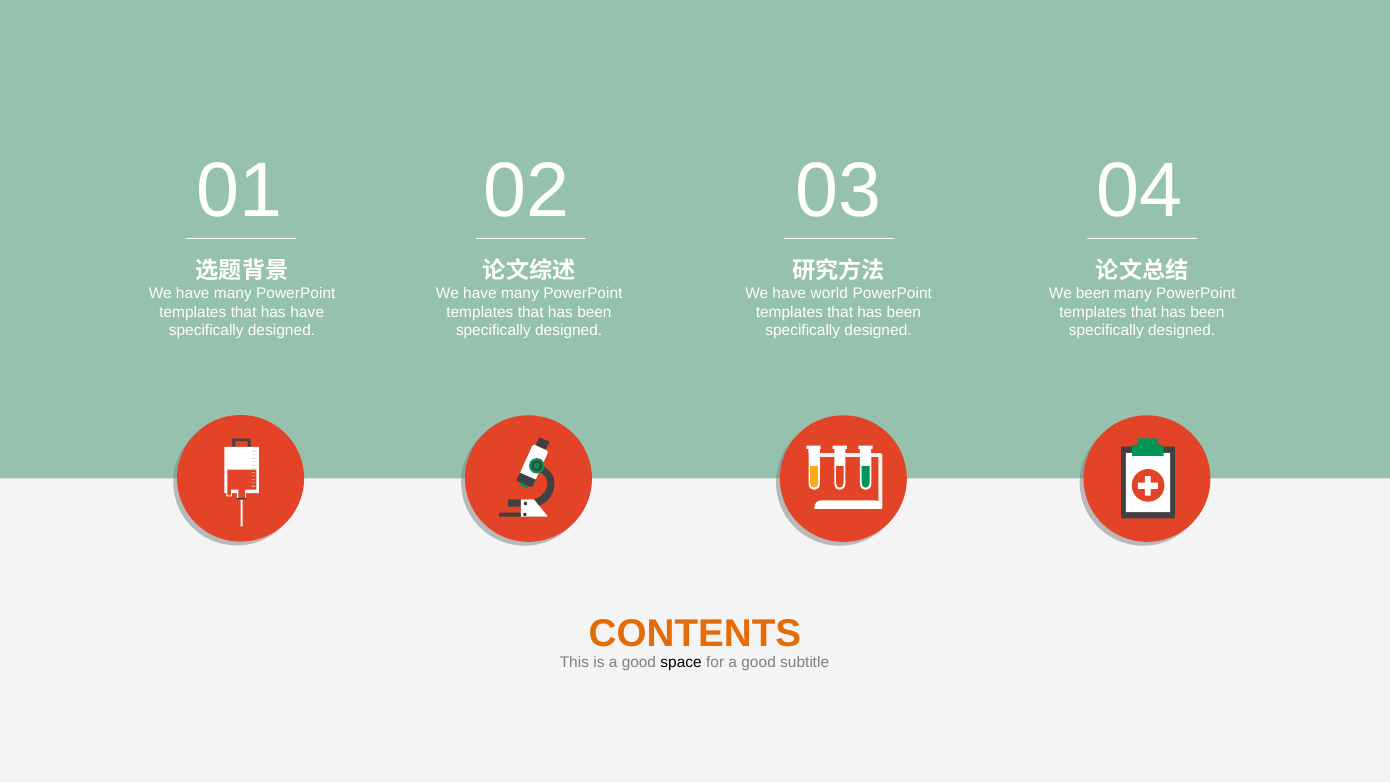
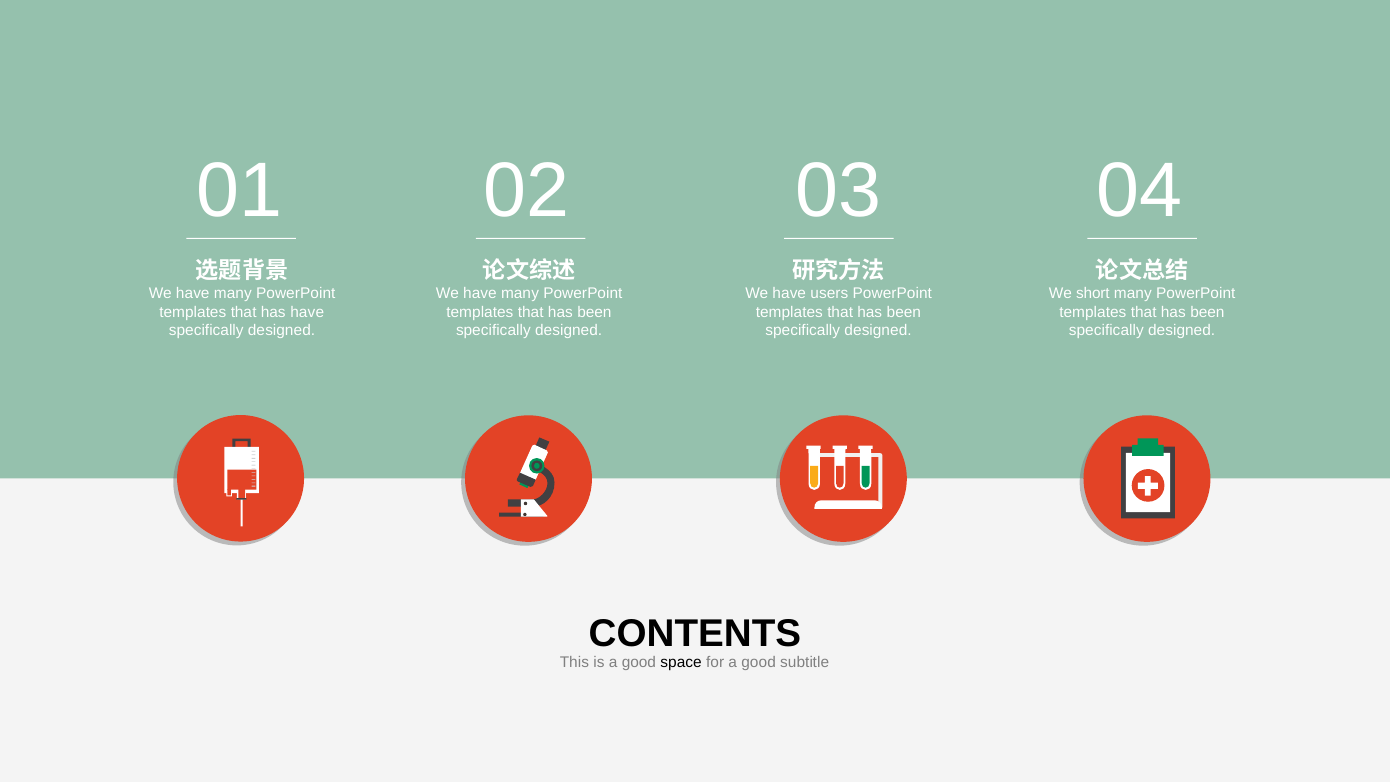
world: world -> users
We been: been -> short
CONTENTS colour: orange -> black
